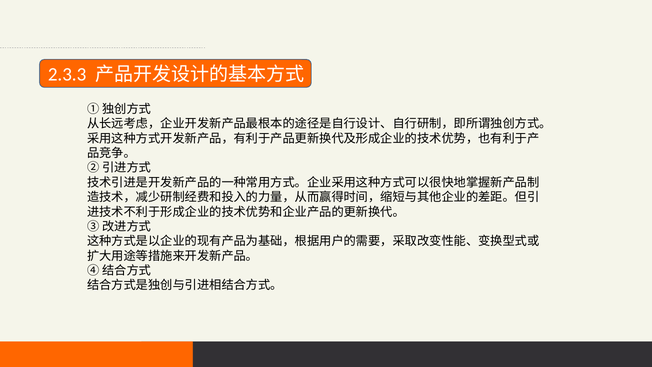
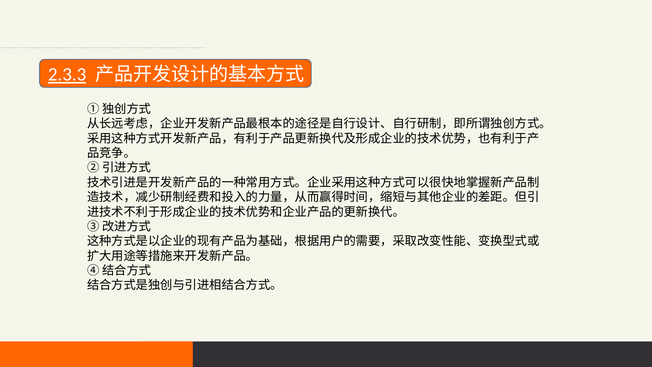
2.3.3 underline: none -> present
